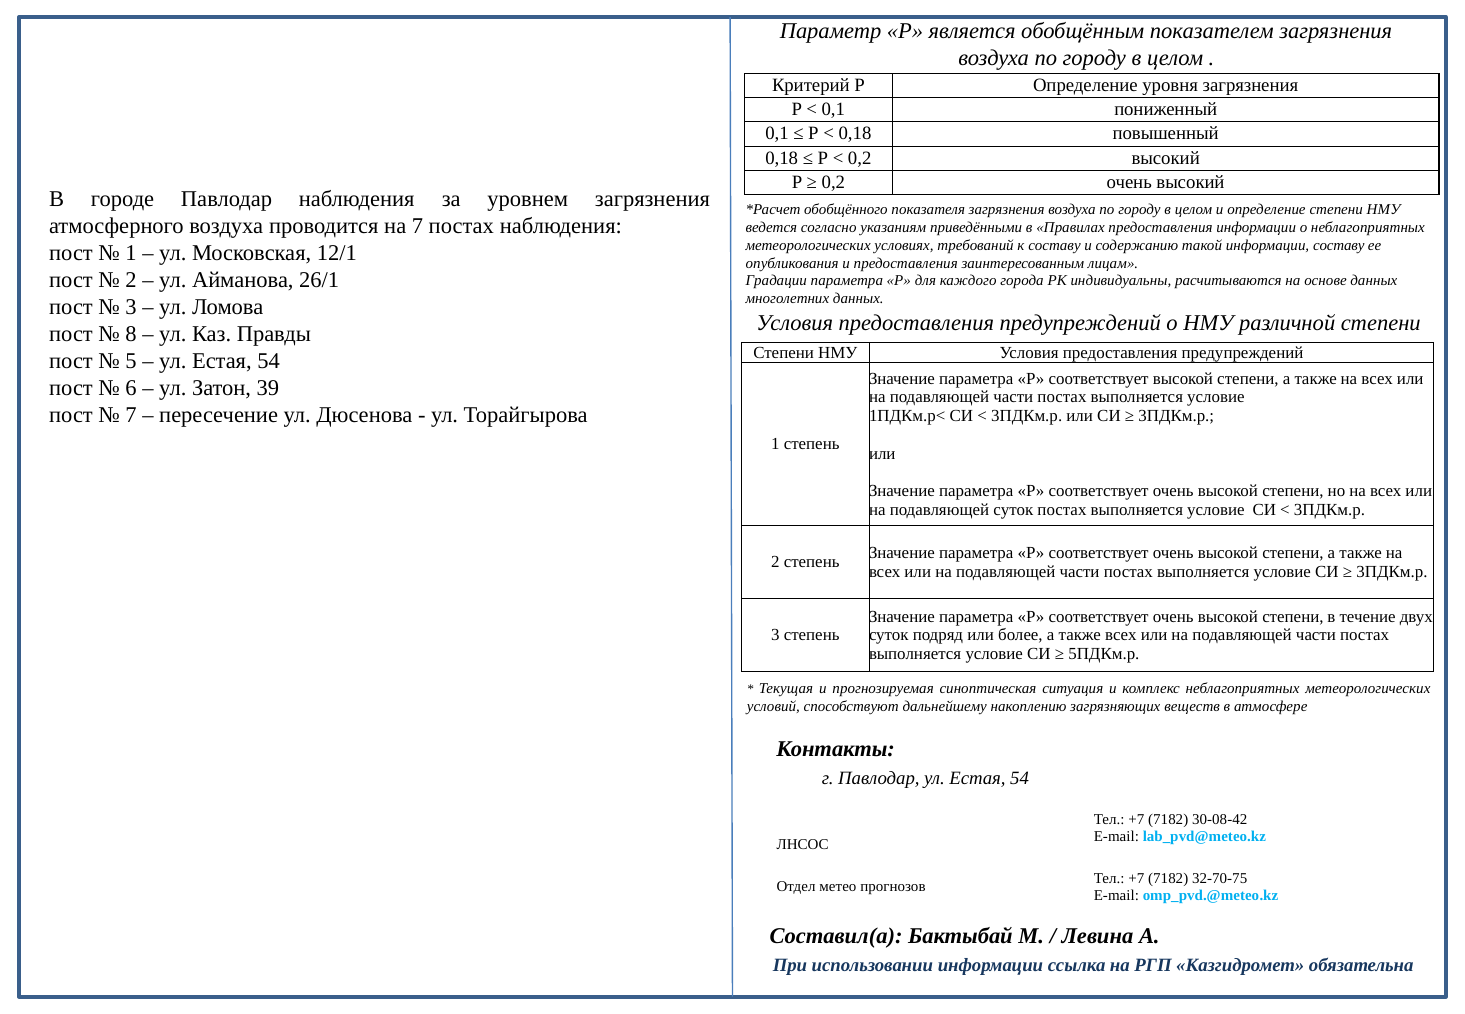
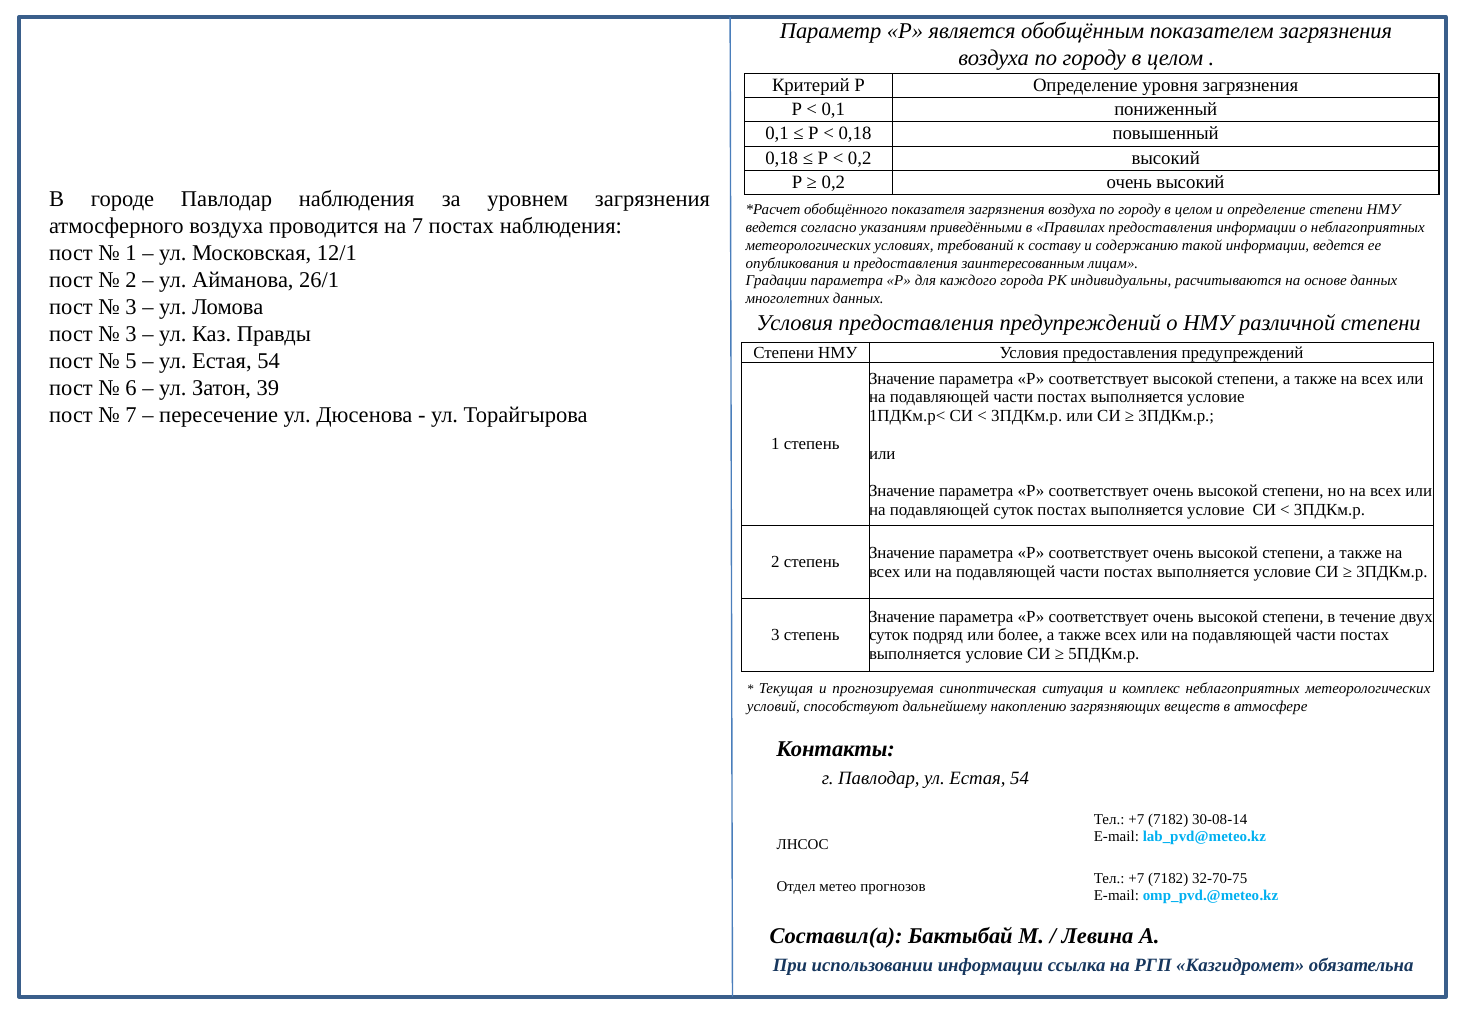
информации составу: составу -> ведется
8 at (131, 334): 8 -> 3
30-08-42: 30-08-42 -> 30-08-14
